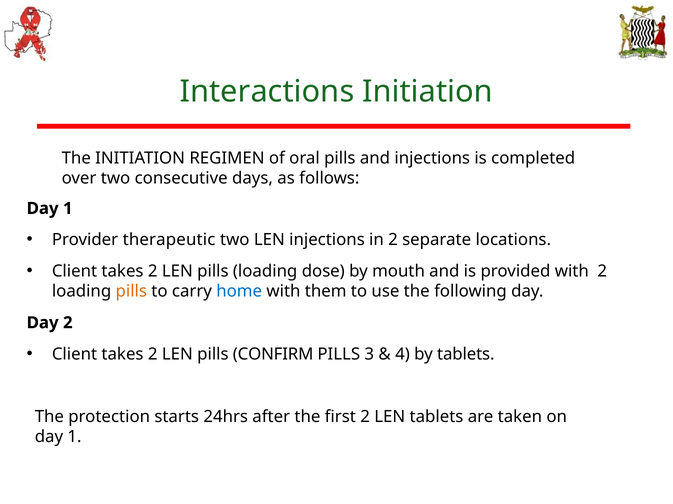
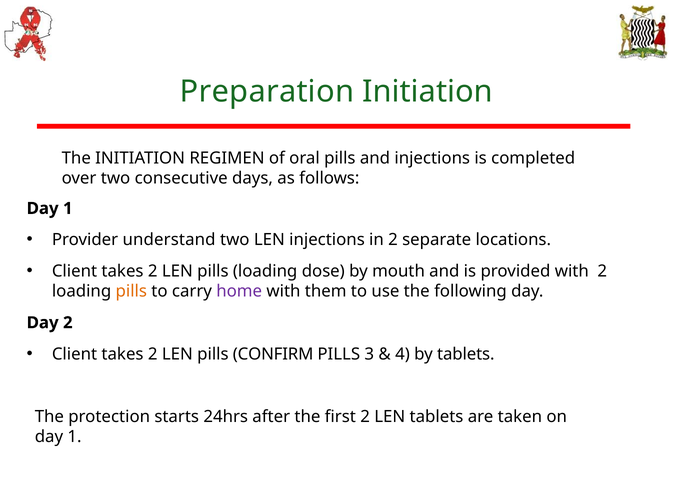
Interactions: Interactions -> Preparation
therapeutic: therapeutic -> understand
home colour: blue -> purple
